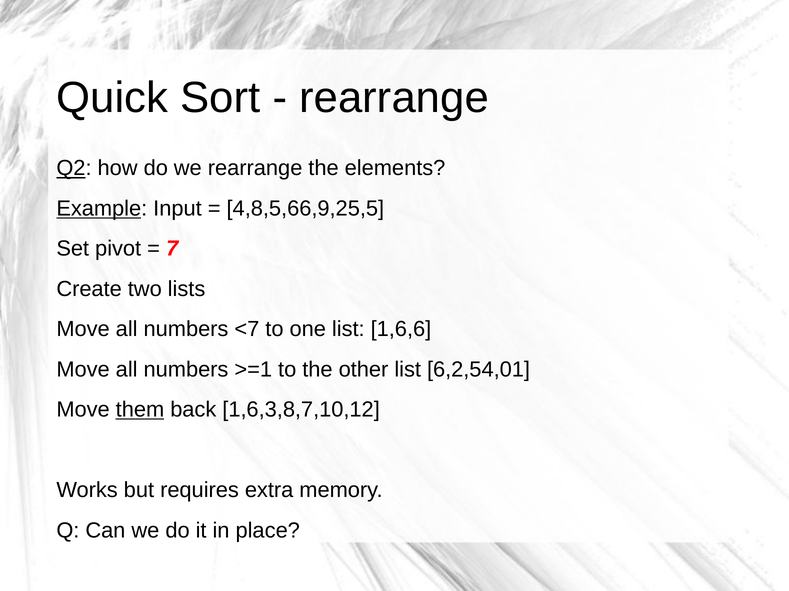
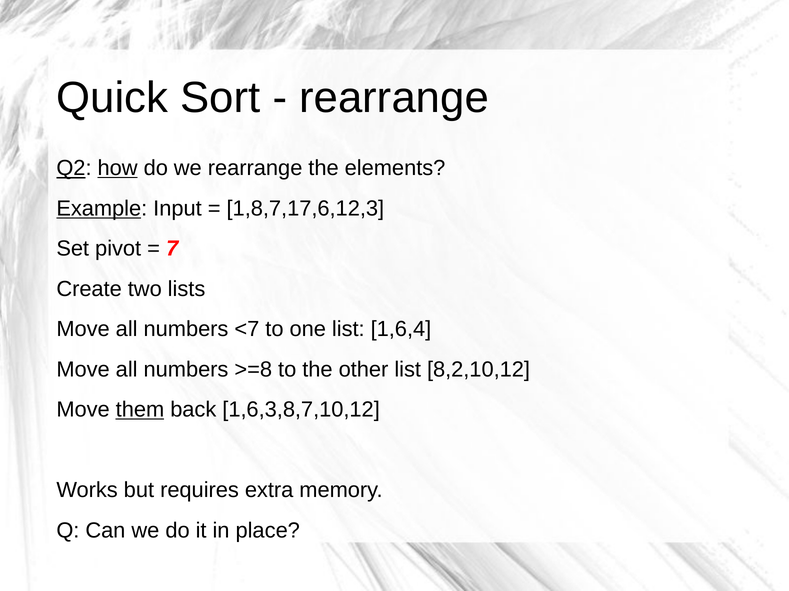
how underline: none -> present
4,8,5,66,9,25,5: 4,8,5,66,9,25,5 -> 1,8,7,17,6,12,3
1,6,6: 1,6,6 -> 1,6,4
>=1: >=1 -> >=8
6,2,54,01: 6,2,54,01 -> 8,2,10,12
